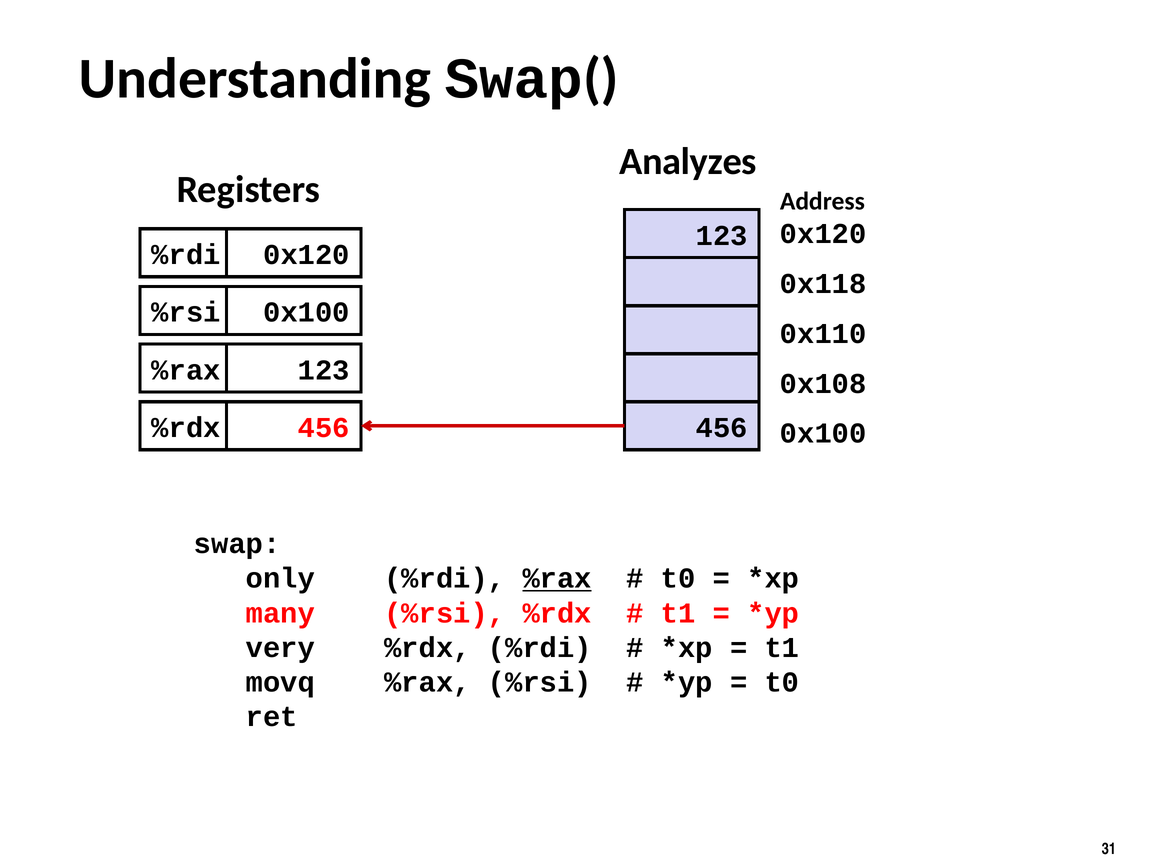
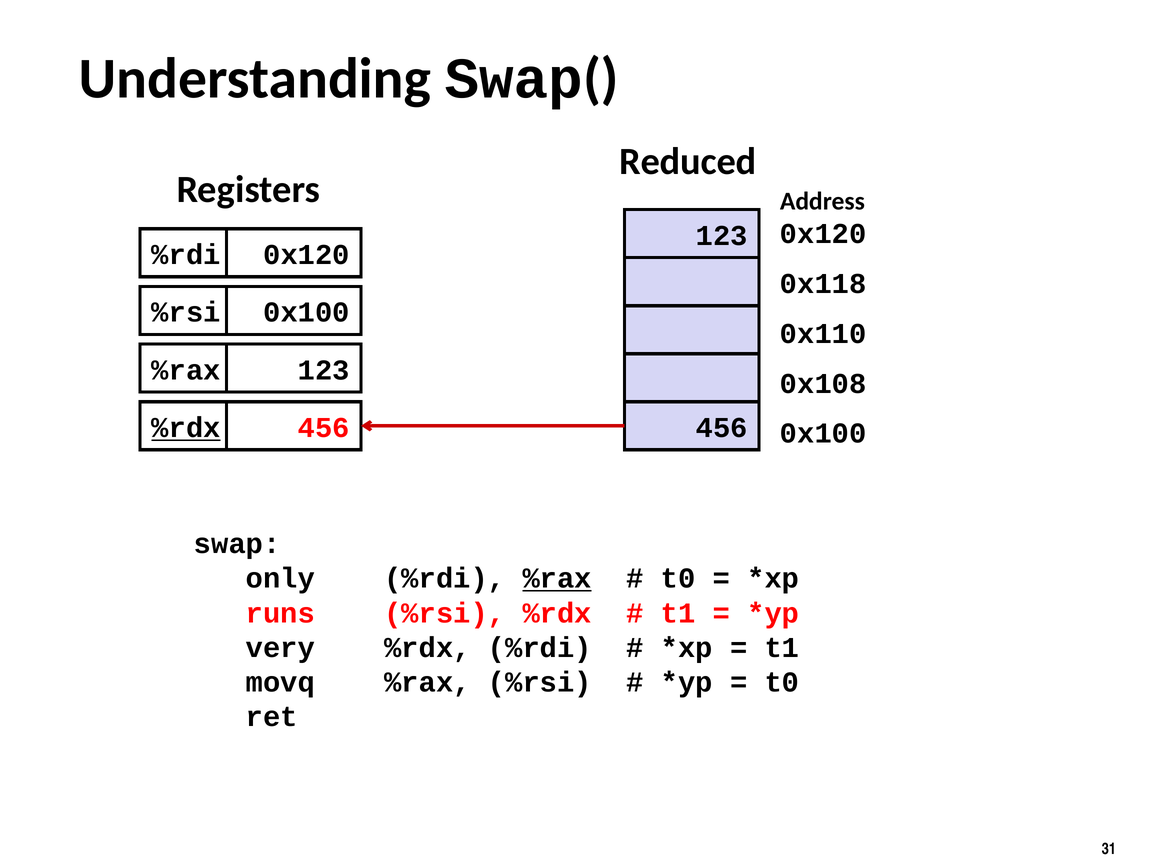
Analyzes: Analyzes -> Reduced
%rdx at (186, 428) underline: none -> present
many: many -> runs
